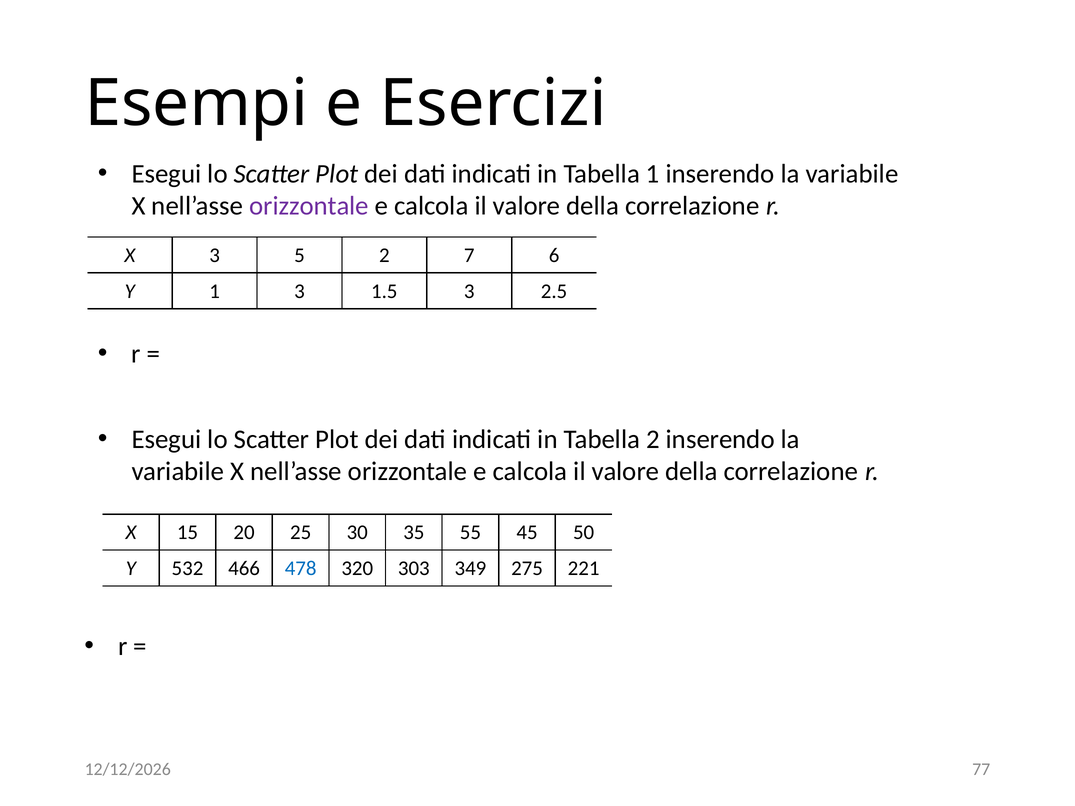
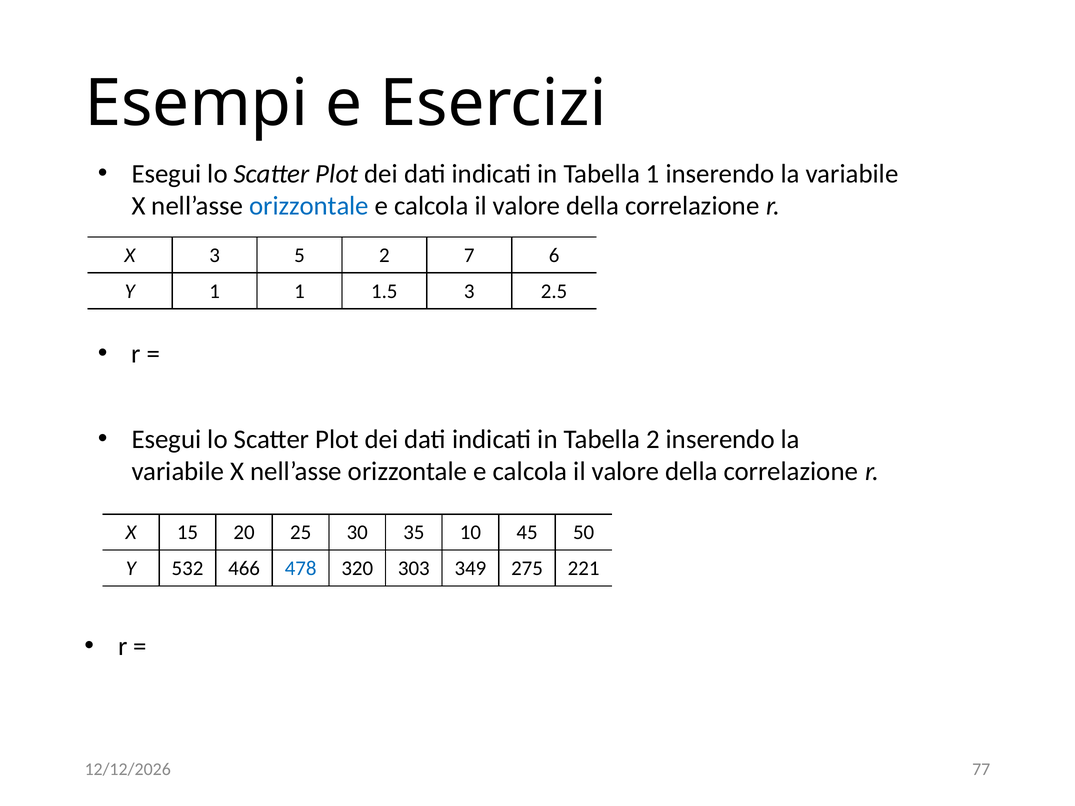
orizzontale at (309, 206) colour: purple -> blue
1 3: 3 -> 1
55: 55 -> 10
